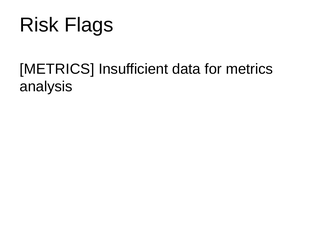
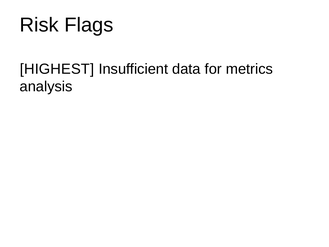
METRICS at (57, 69): METRICS -> HIGHEST
